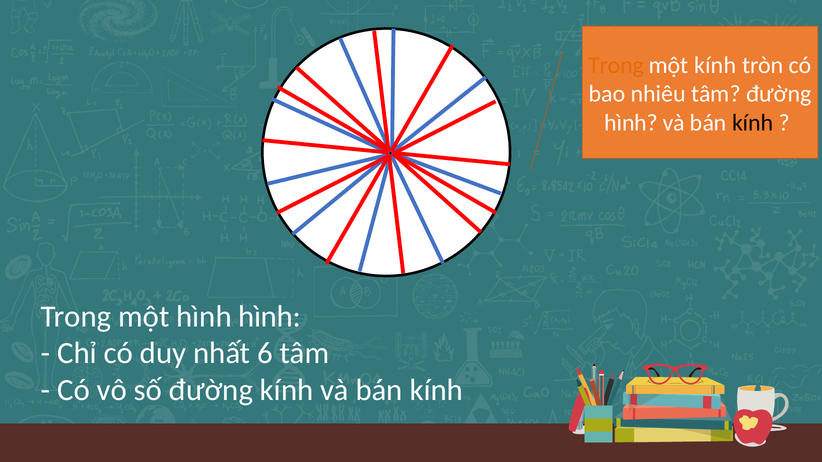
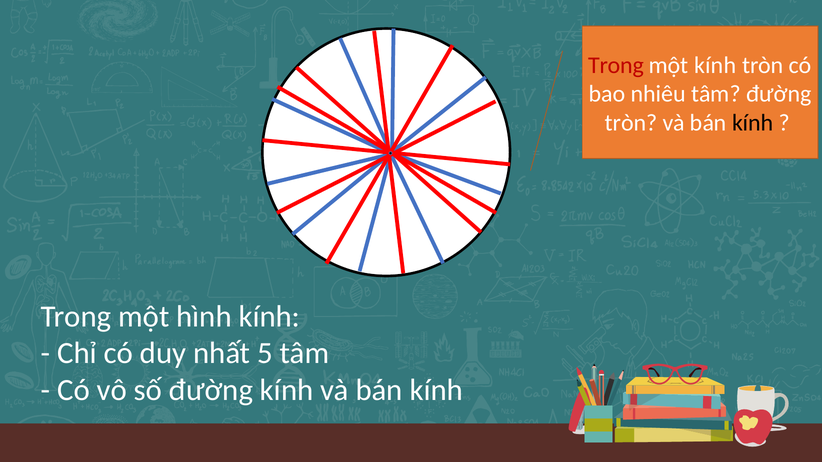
Trong at (616, 65) colour: orange -> red
hình at (631, 123): hình -> tròn
hình hình: hình -> kính
6: 6 -> 5
